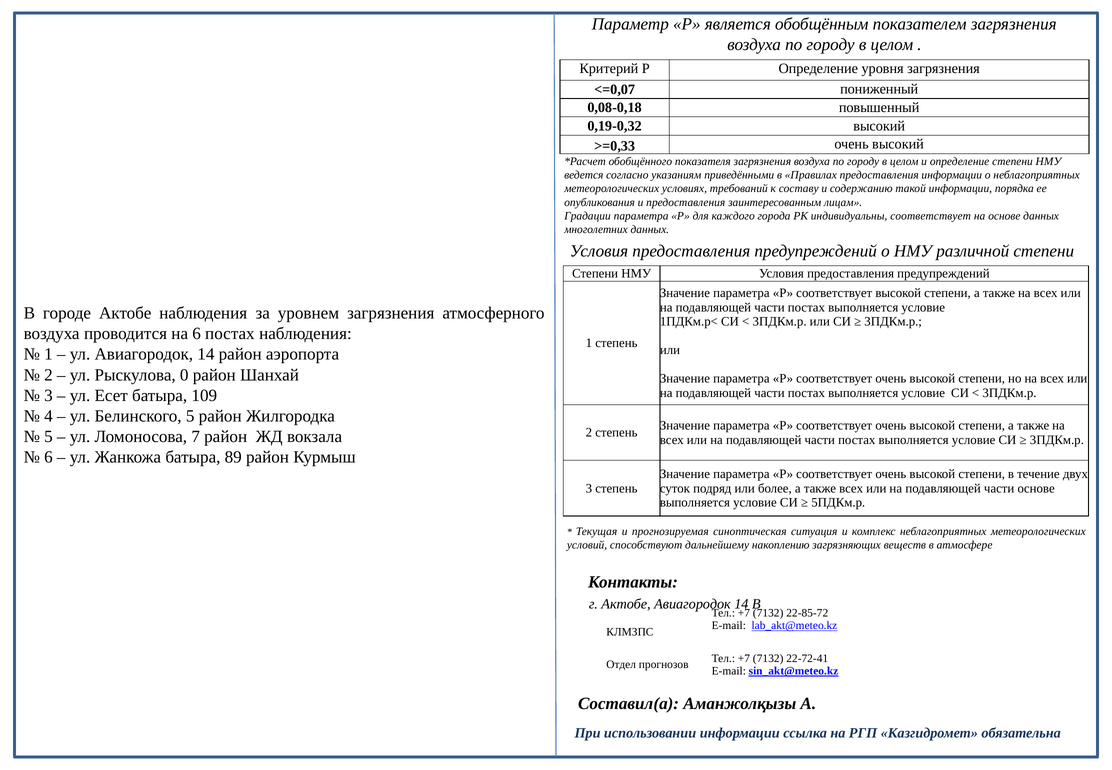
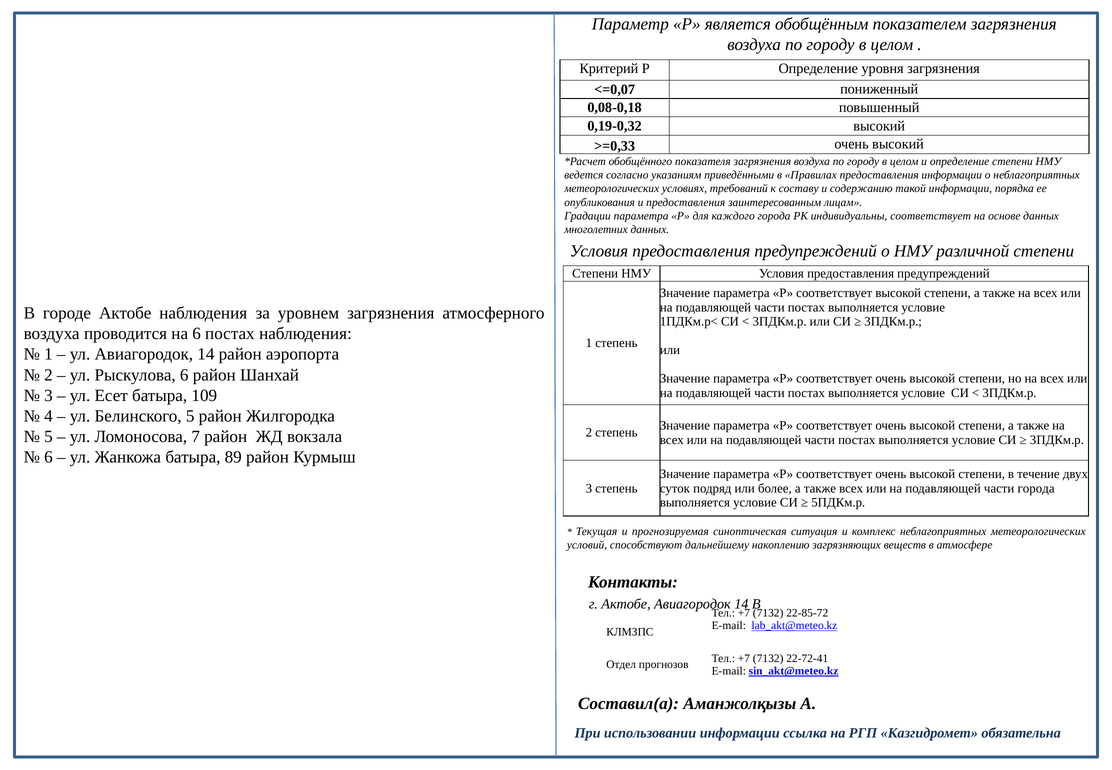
Рыскулова 0: 0 -> 6
части основе: основе -> города
